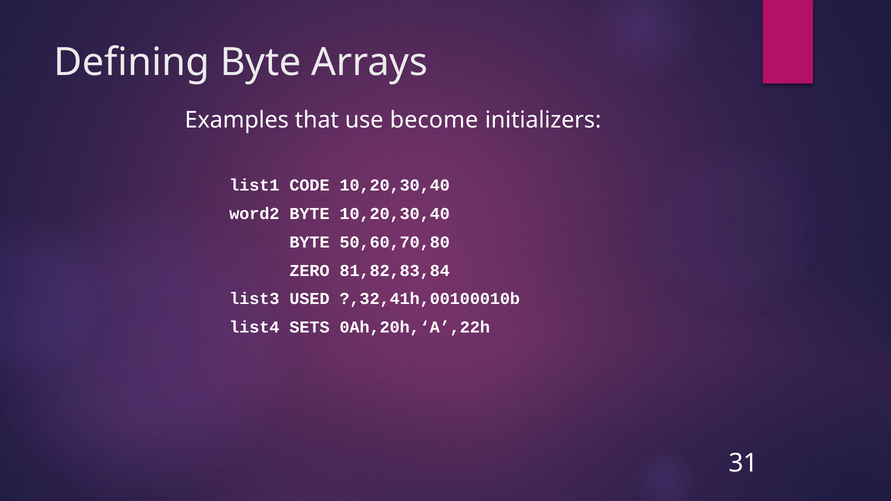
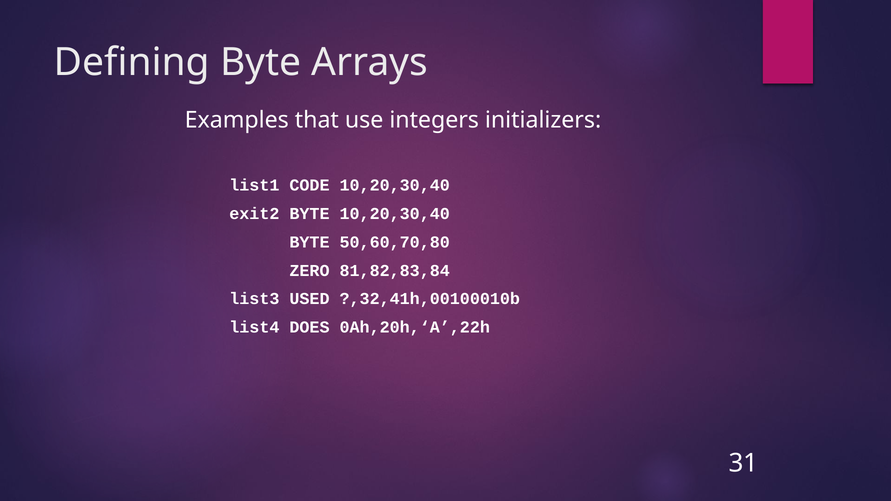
become: become -> integers
word2: word2 -> exit2
SETS: SETS -> DOES
